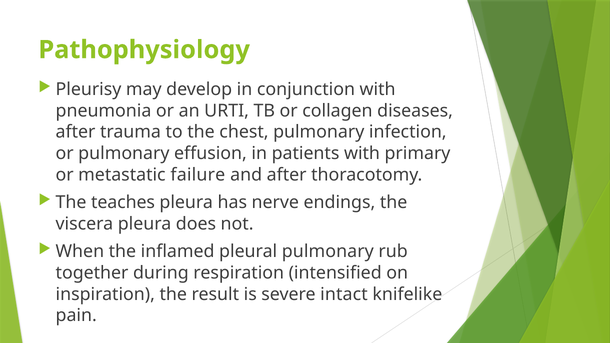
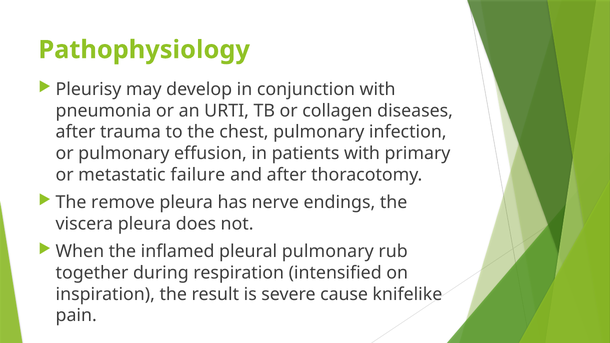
teaches: teaches -> remove
intact: intact -> cause
